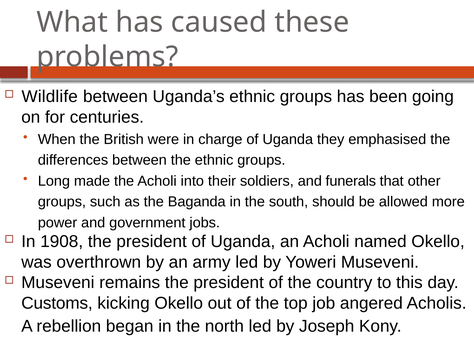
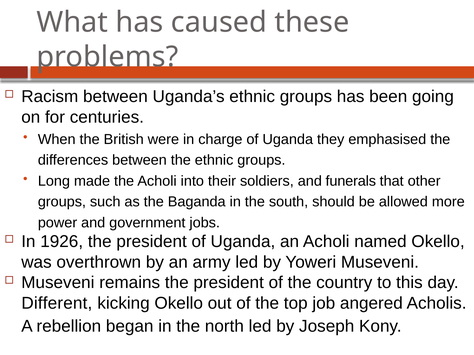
Wildlife: Wildlife -> Racism
1908: 1908 -> 1926
Customs: Customs -> Different
